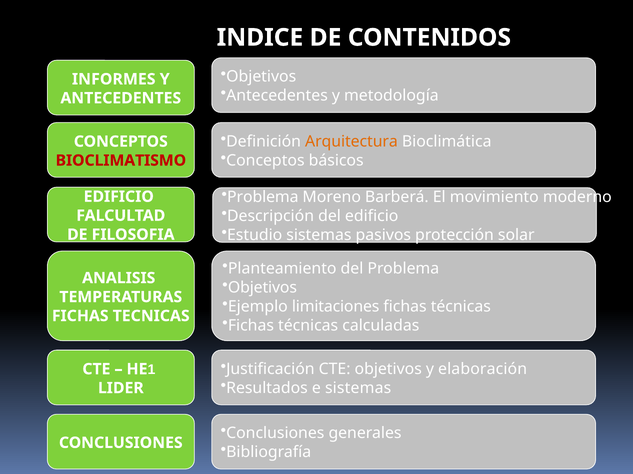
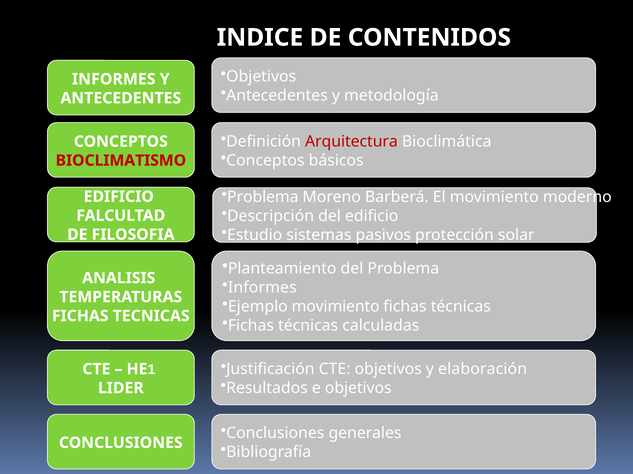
Arquitectura colour: orange -> red
Objetivos at (262, 288): Objetivos -> Informes
Ejemplo limitaciones: limitaciones -> movimiento
e sistemas: sistemas -> objetivos
